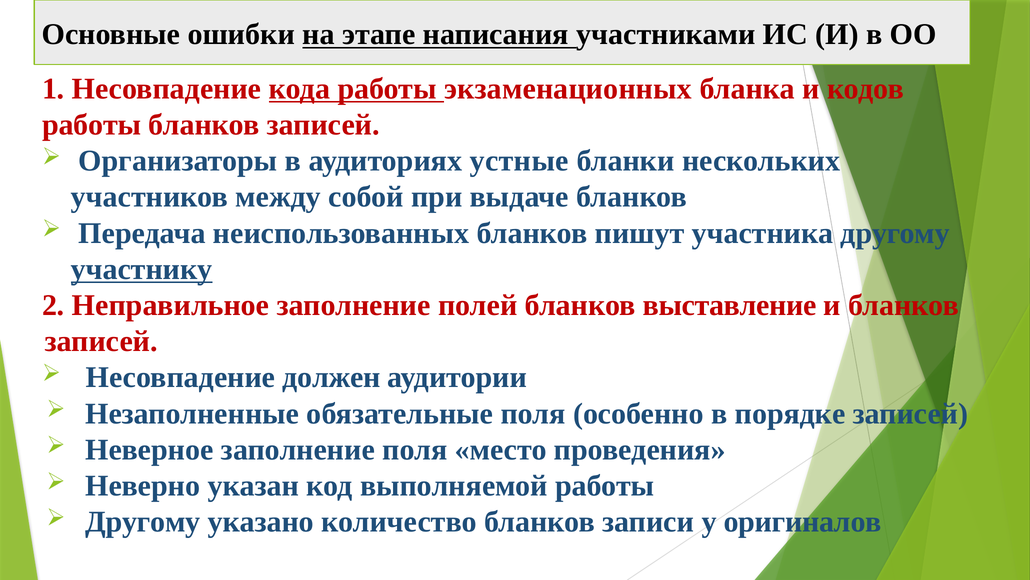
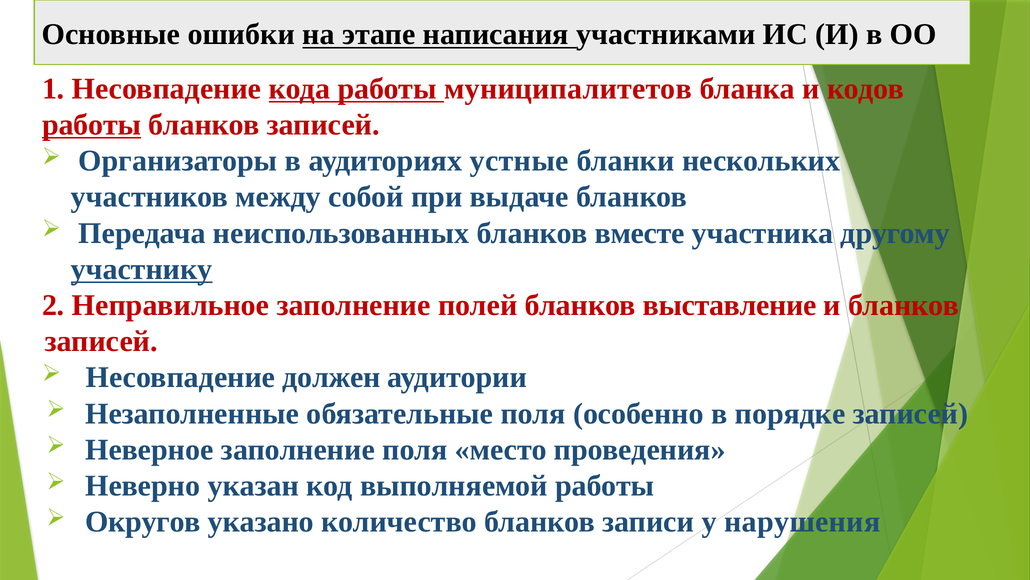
экзаменационных: экзаменационных -> муниципалитетов
работы at (92, 125) underline: none -> present
пишут: пишут -> вместе
Другому at (143, 522): Другому -> Округов
оригиналов: оригиналов -> нарушения
